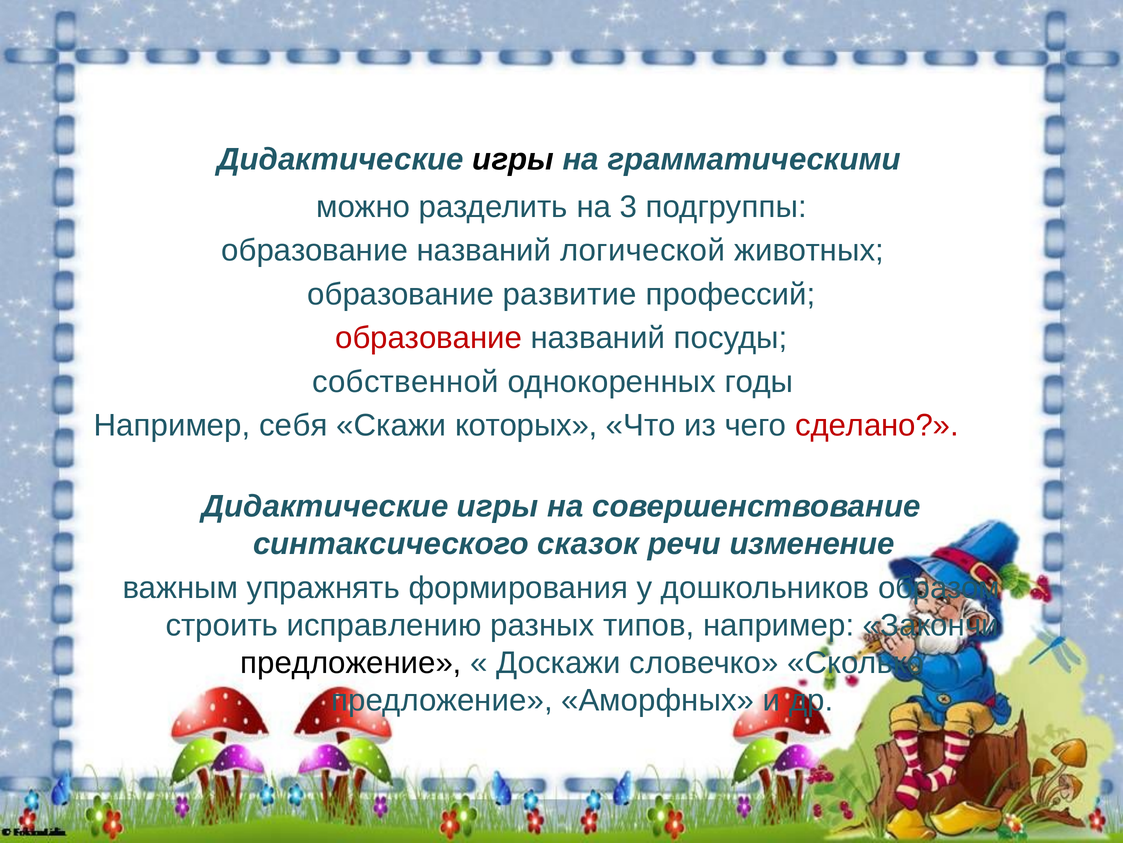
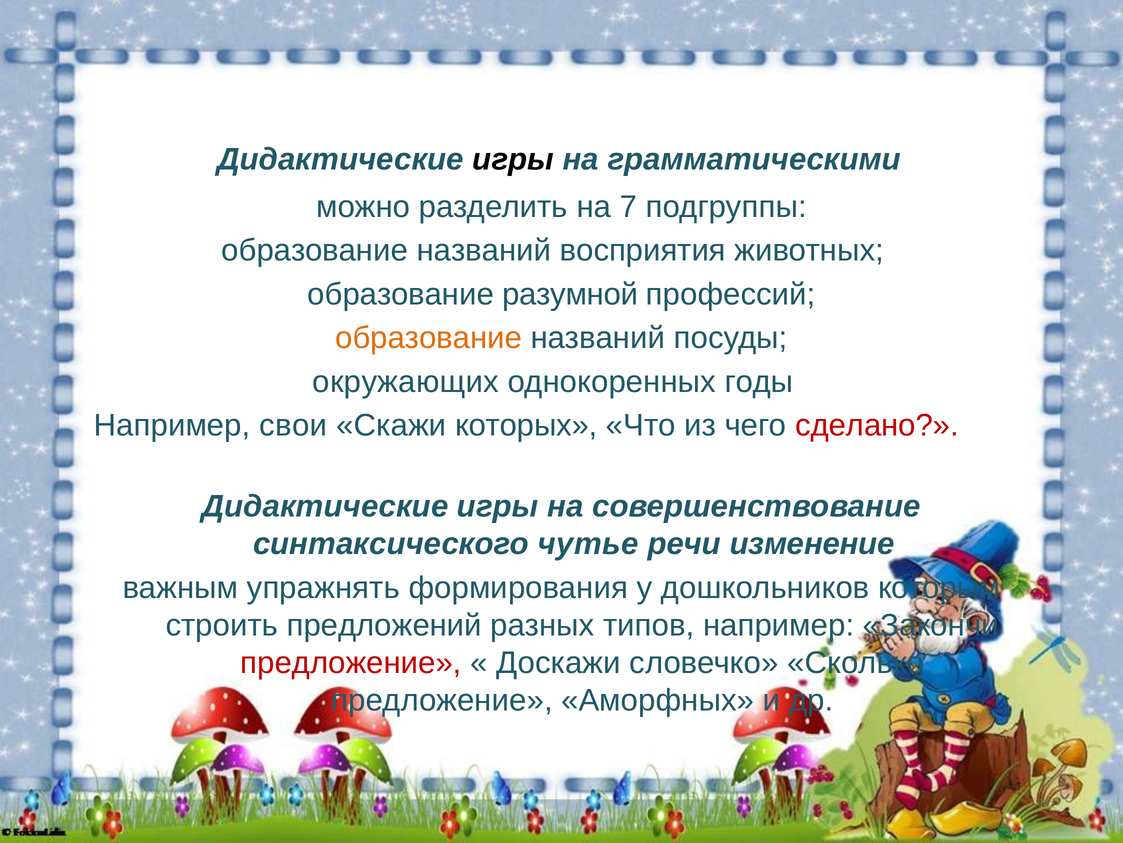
3: 3 -> 7
логической: логической -> восприятия
развитие: развитие -> разумной
образование at (429, 338) colour: red -> orange
собственной: собственной -> окружающих
себя: себя -> свои
сказок: сказок -> чутье
образом: образом -> которым
исправлению: исправлению -> предложений
предложение at (351, 662) colour: black -> red
